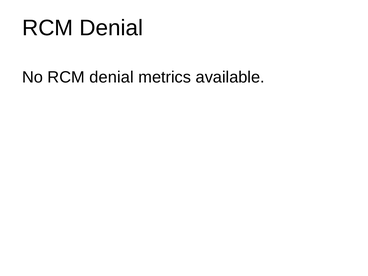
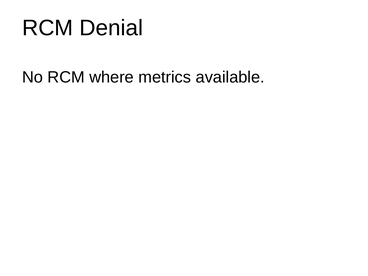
No RCM denial: denial -> where
